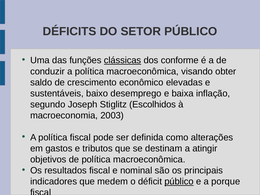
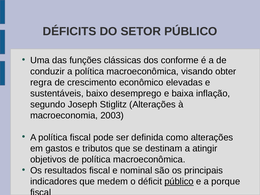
clássicas underline: present -> none
saldo: saldo -> regra
Stiglitz Escolhidos: Escolhidos -> Alterações
